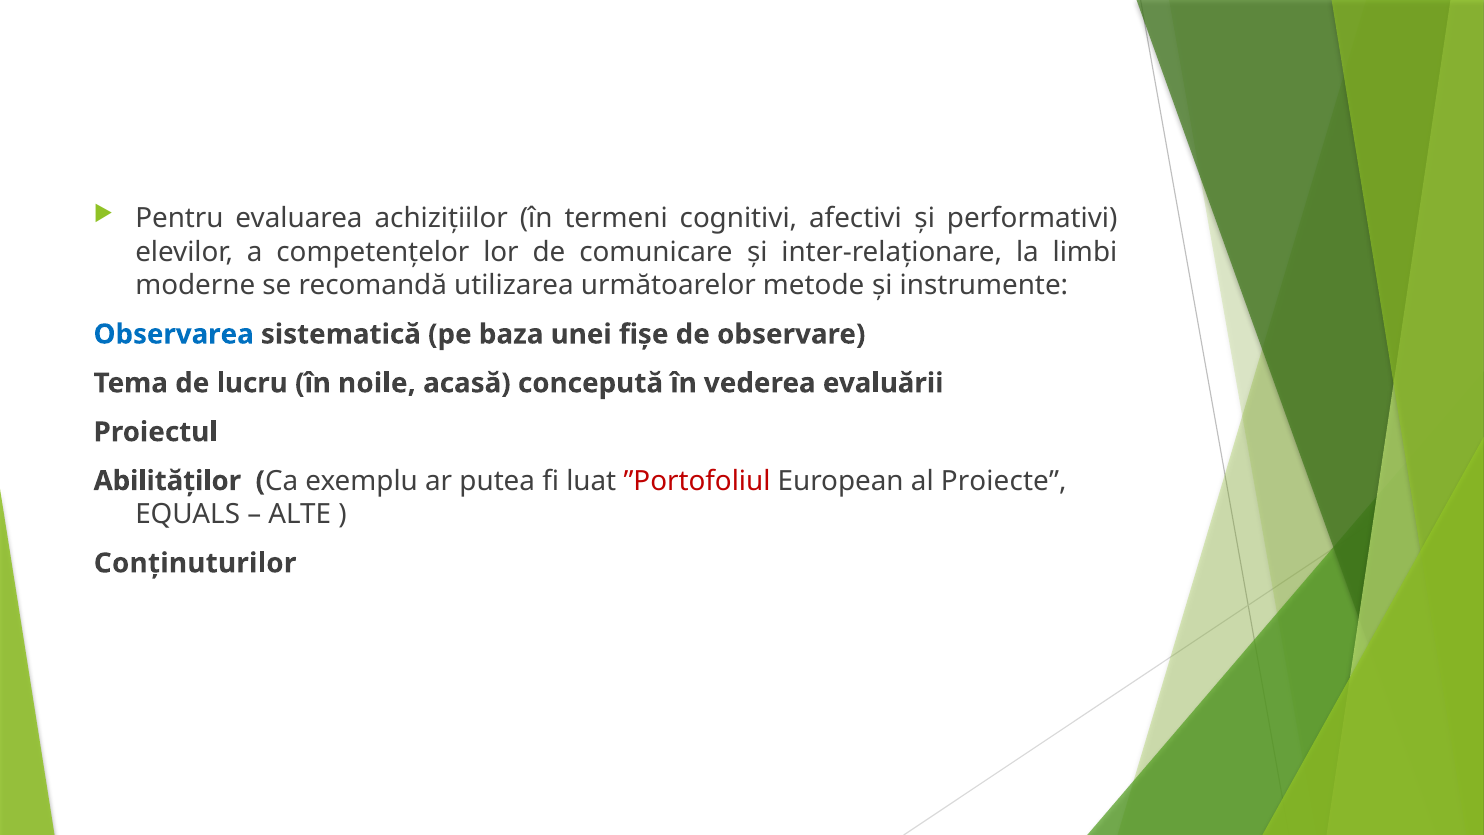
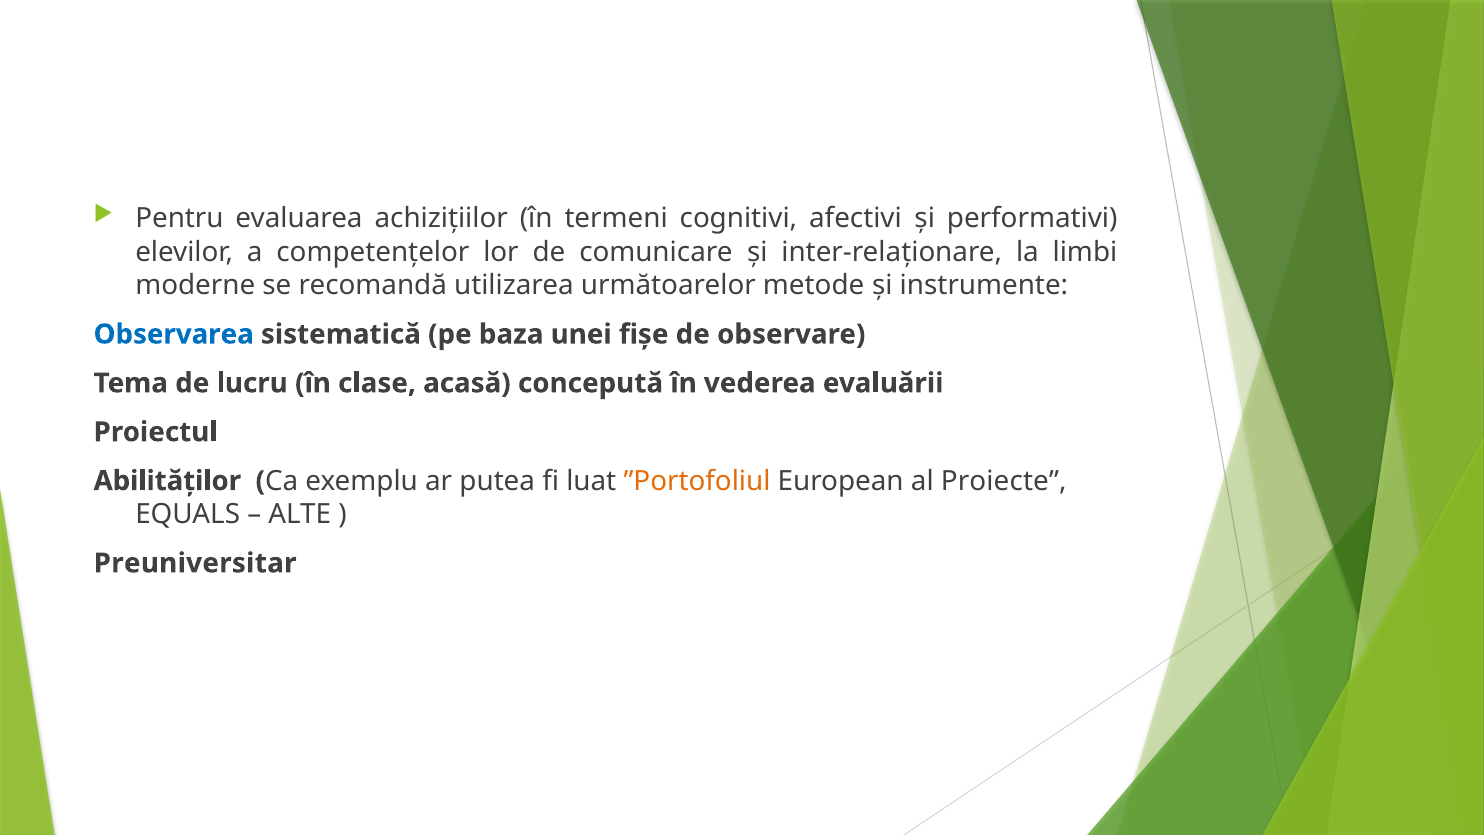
noile: noile -> clase
”Portofoliul colour: red -> orange
Conţinuturilor: Conţinuturilor -> Preuniversitar
